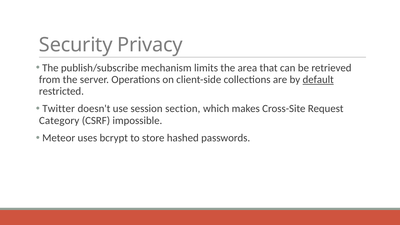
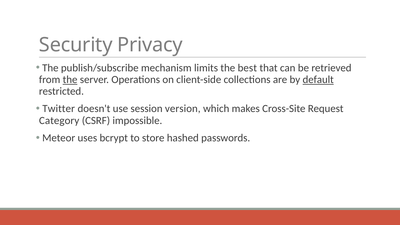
area: area -> best
the at (70, 80) underline: none -> present
section: section -> version
